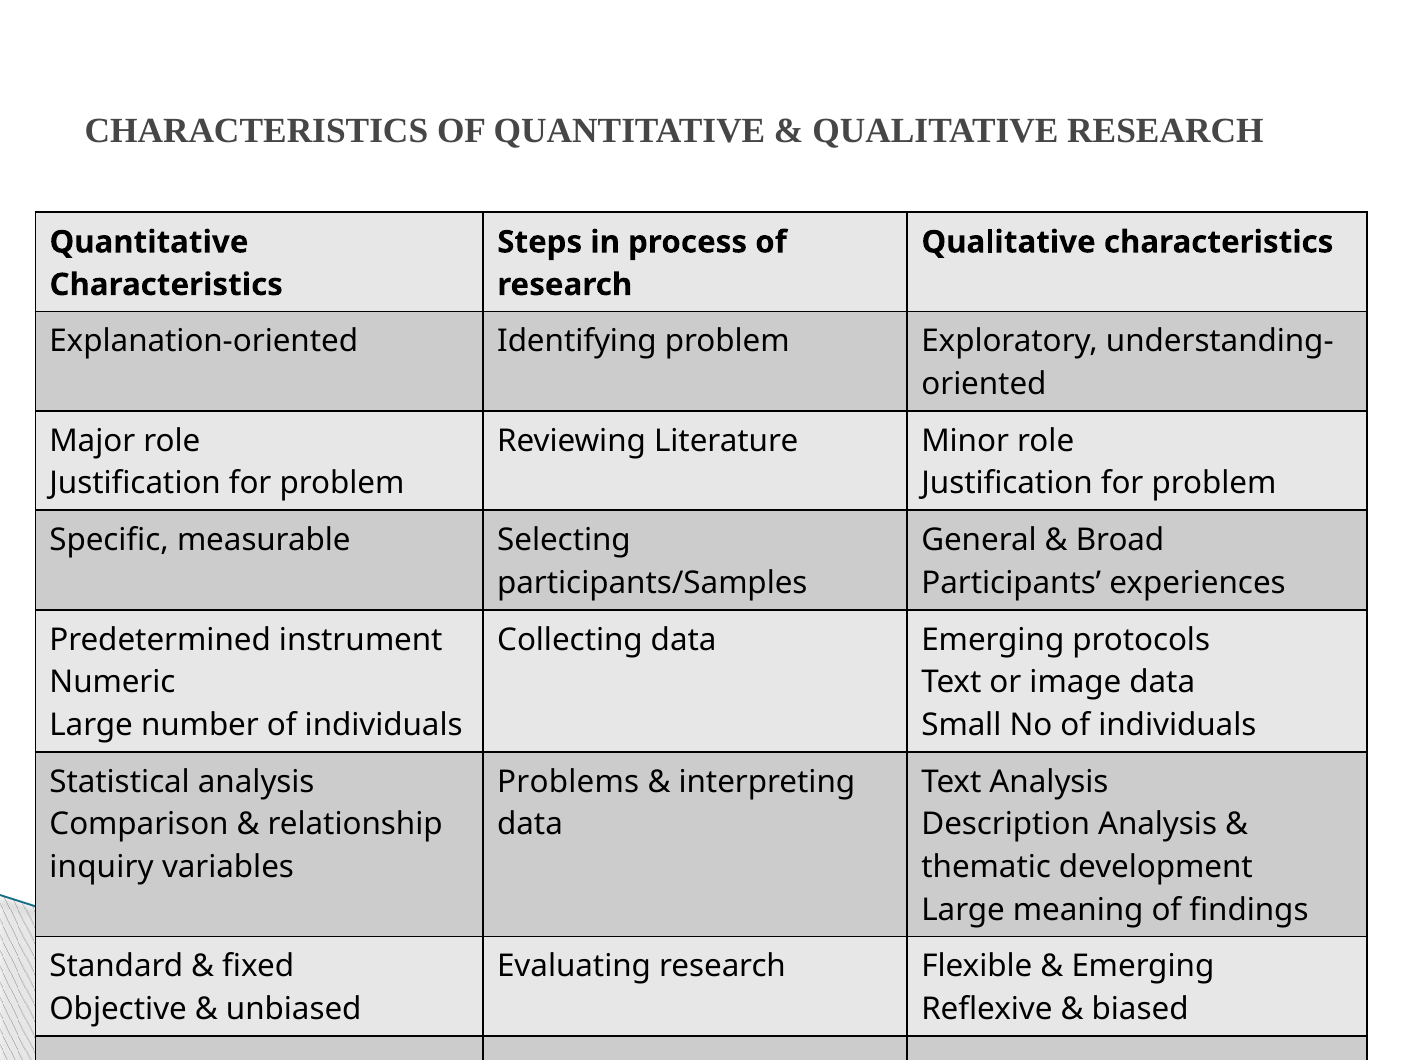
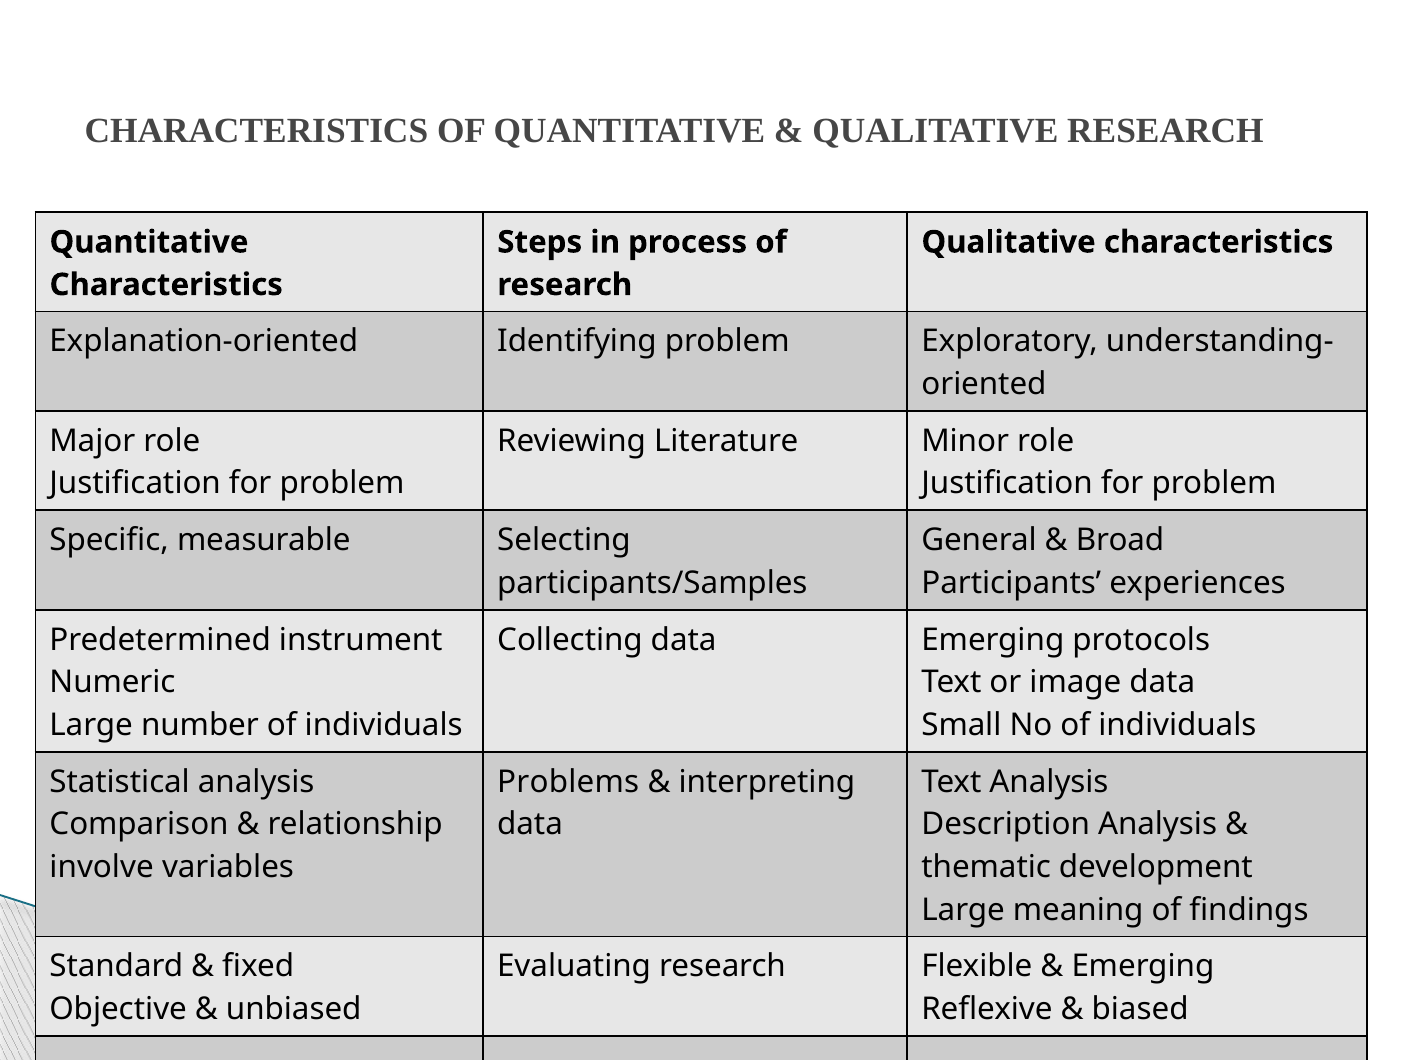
inquiry: inquiry -> involve
